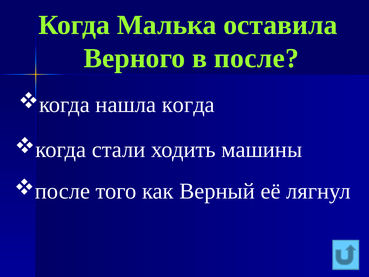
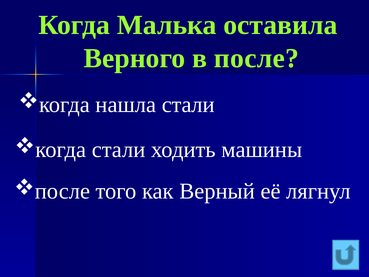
нашла когда: когда -> стали
